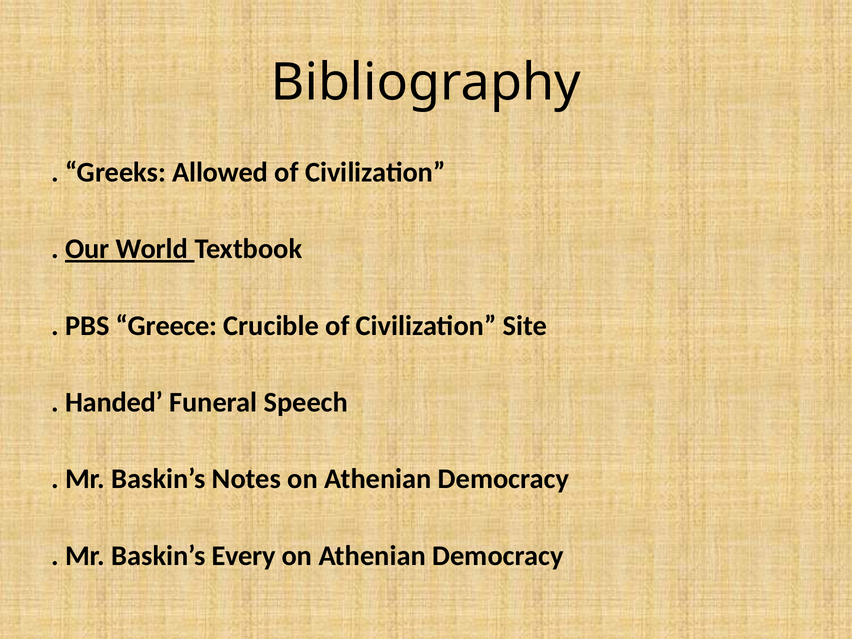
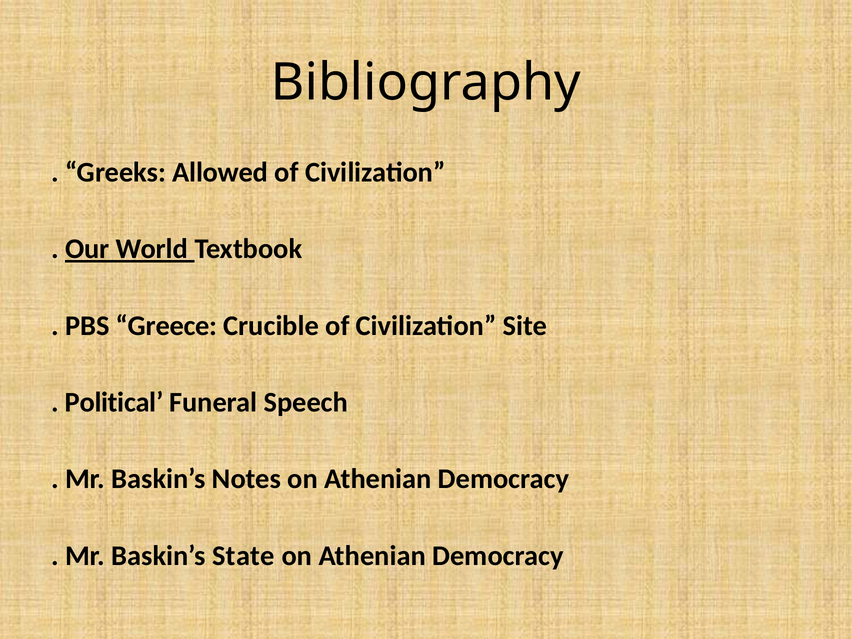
Handed: Handed -> Political
Every: Every -> State
